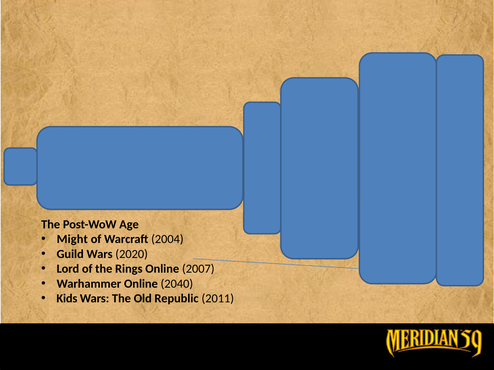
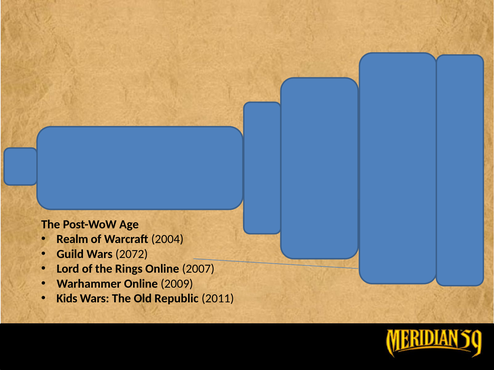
Might: Might -> Realm
2020: 2020 -> 2072
2040: 2040 -> 2009
